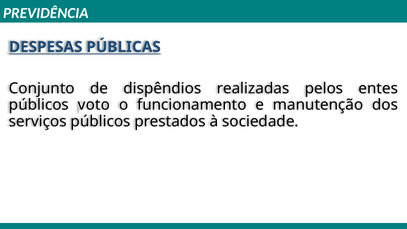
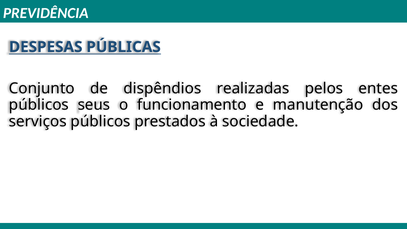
voto: voto -> seus
